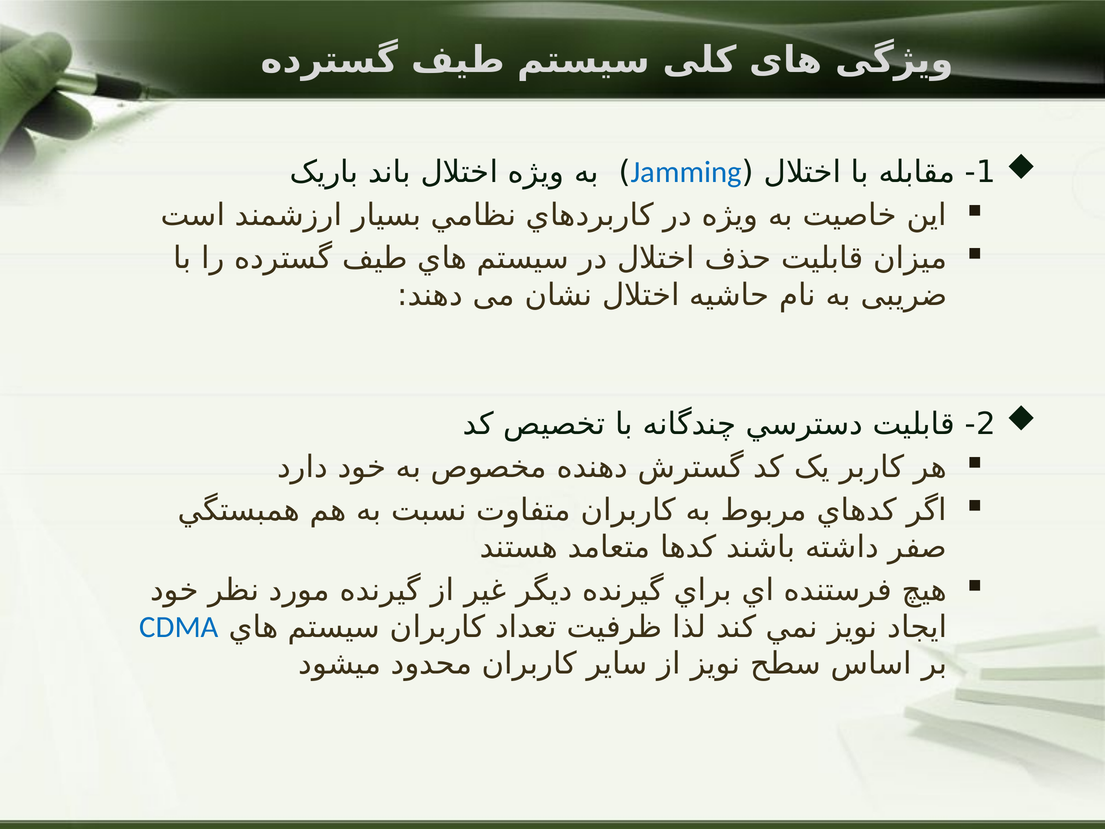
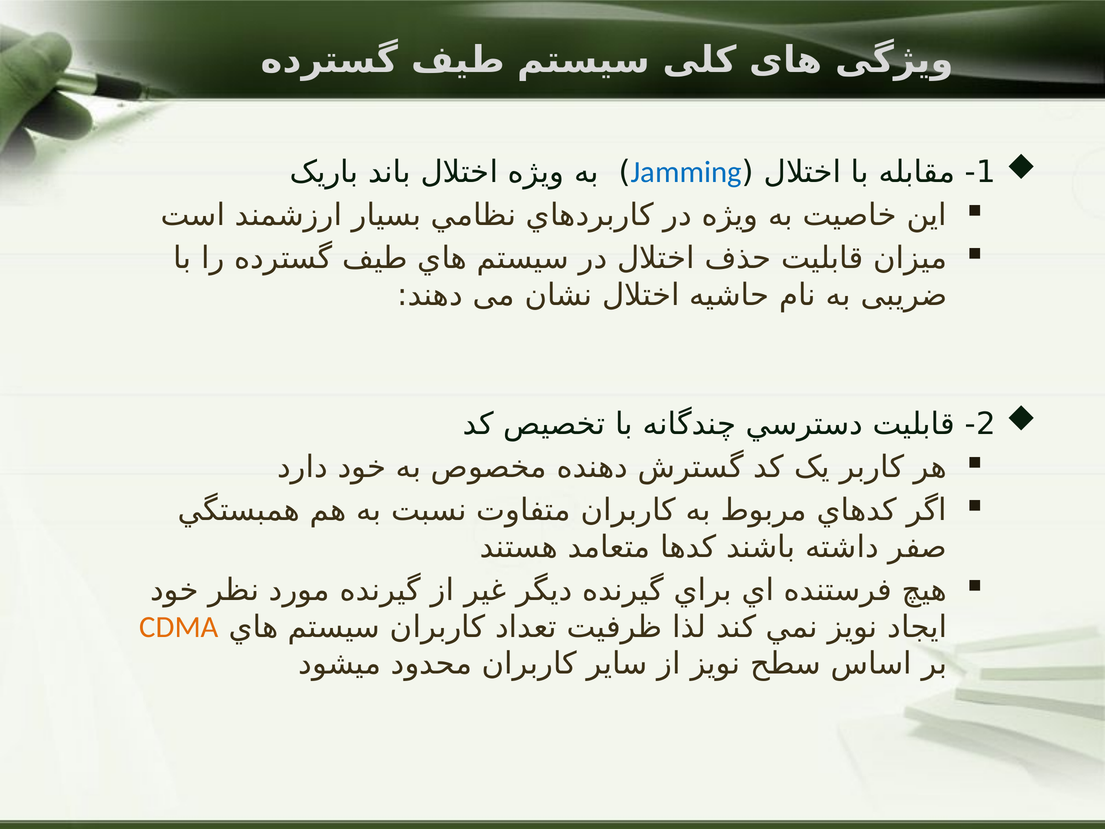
CDMA colour: blue -> orange
